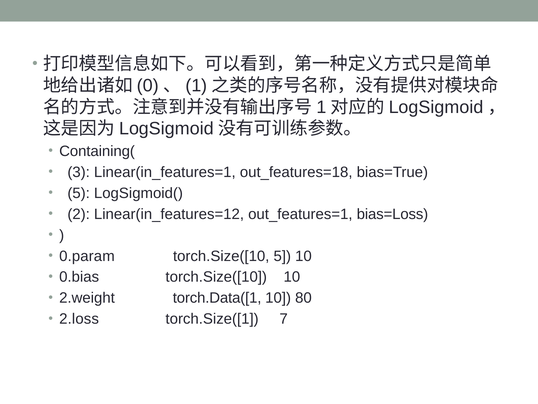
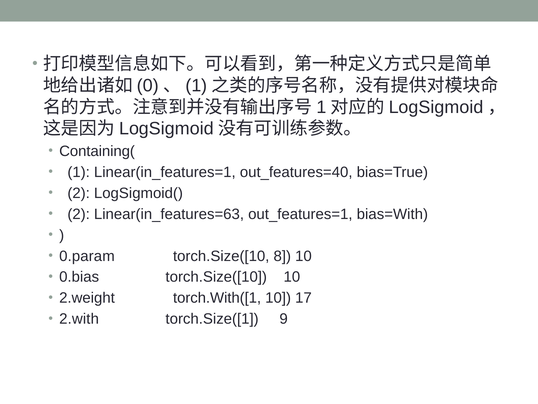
3: 3 -> 1
out_features=18: out_features=18 -> out_features=40
5 at (79, 193): 5 -> 2
Linear(in_features=12: Linear(in_features=12 -> Linear(in_features=63
bias=Loss: bias=Loss -> bias=With
torch.Size([10 5: 5 -> 8
torch.Data([1: torch.Data([1 -> torch.With([1
80: 80 -> 17
2.loss: 2.loss -> 2.with
7: 7 -> 9
